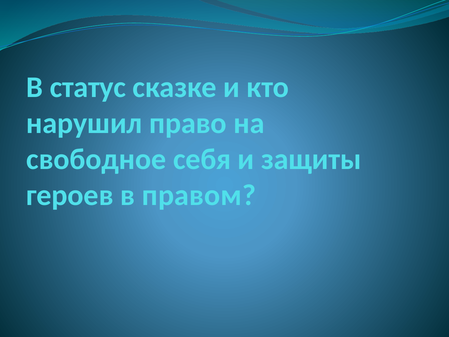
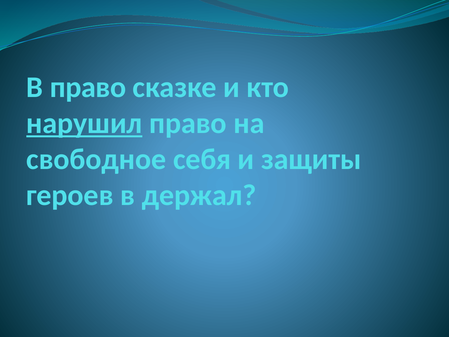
В статус: статус -> право
нарушил underline: none -> present
правом: правом -> держал
